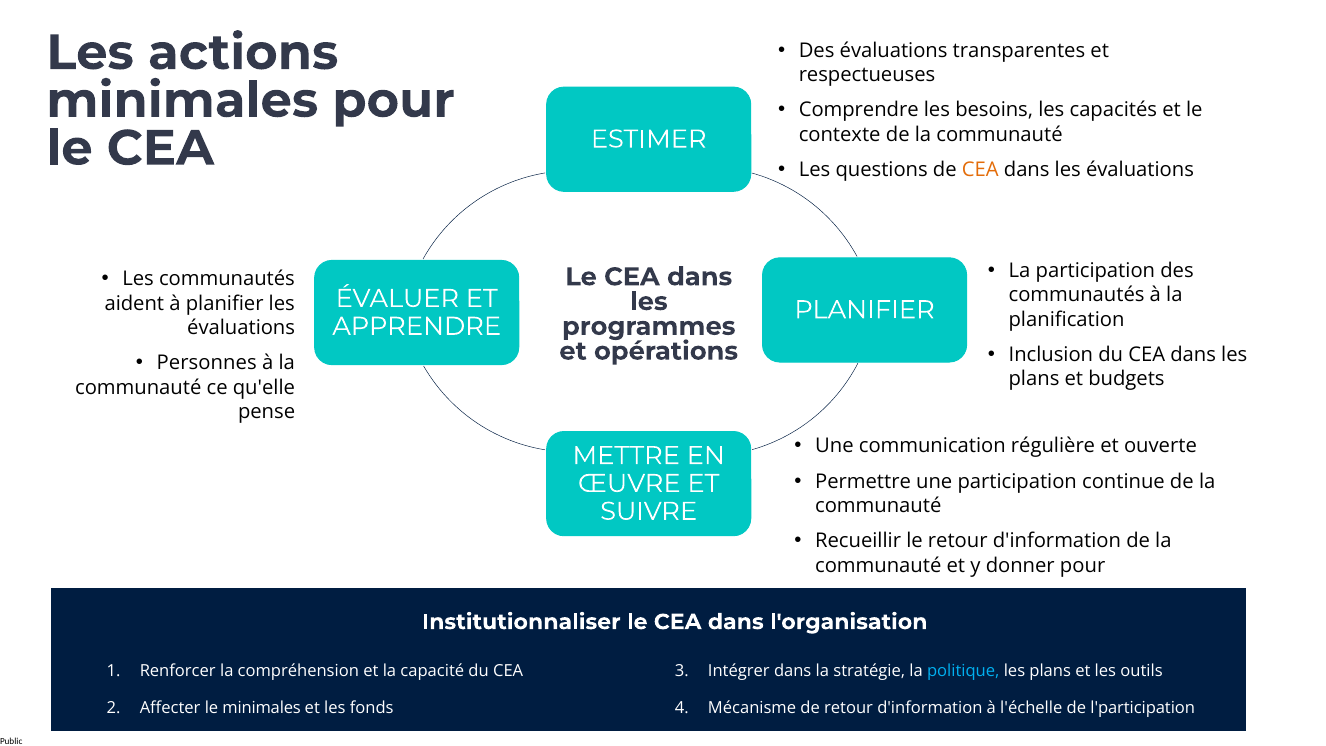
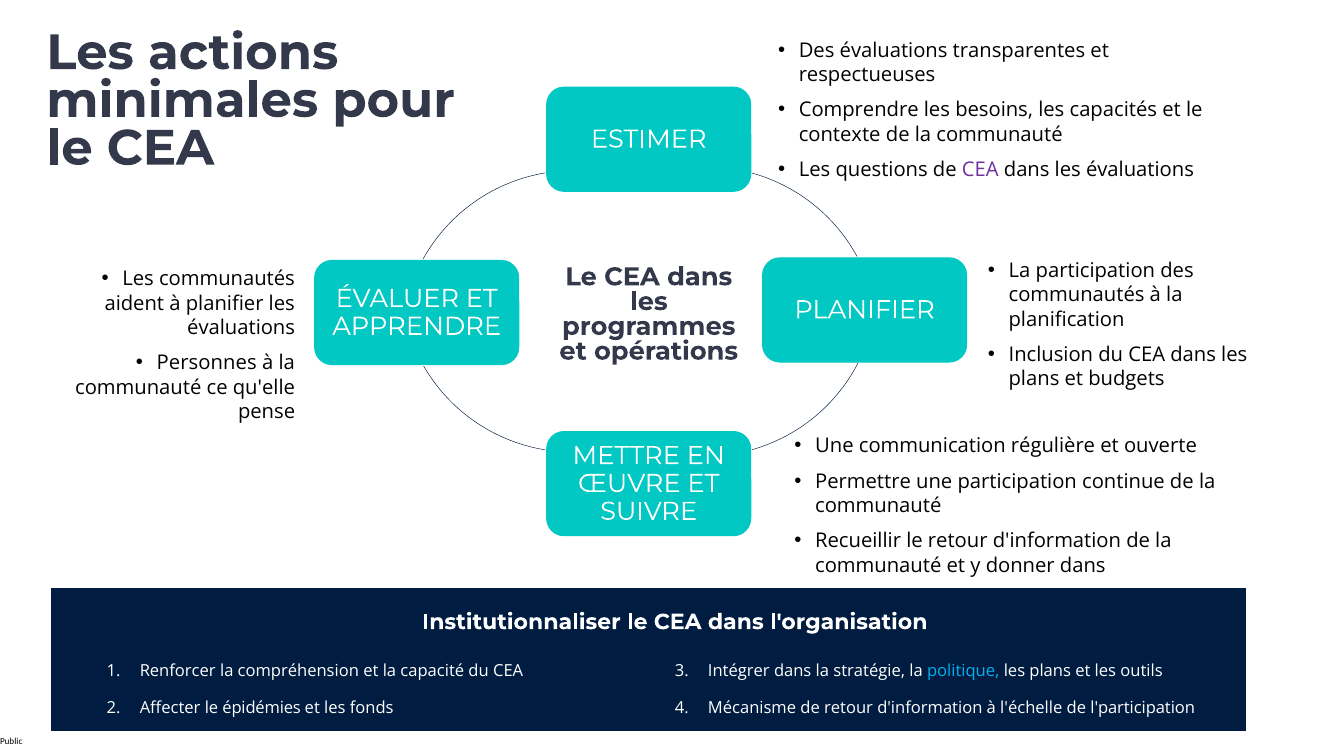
CEA at (980, 170) colour: orange -> purple
donner pour: pour -> dans
le minimales: minimales -> épidémies
